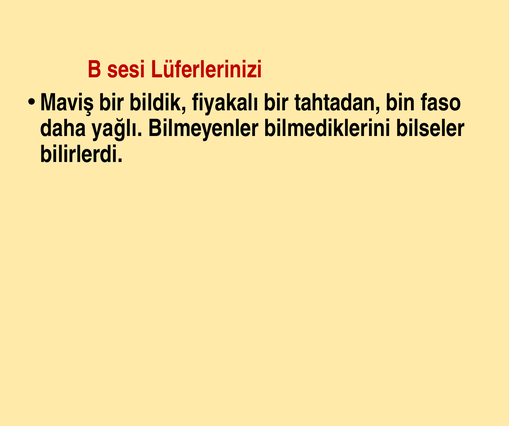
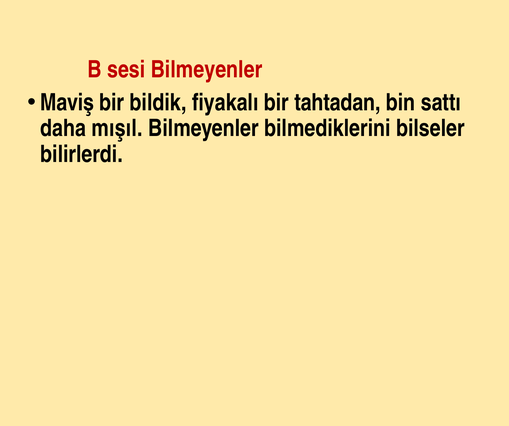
sesi Lüferlerinizi: Lüferlerinizi -> Bilmeyenler
faso: faso -> sattı
yağlı: yağlı -> mışıl
